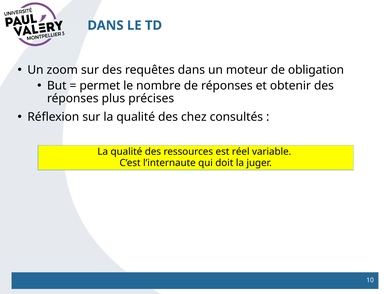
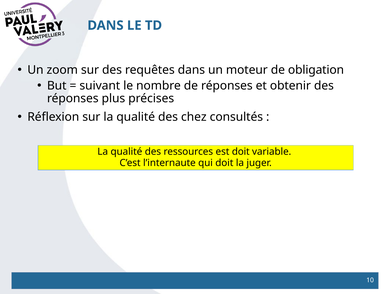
permet: permet -> suivant
est réel: réel -> doit
